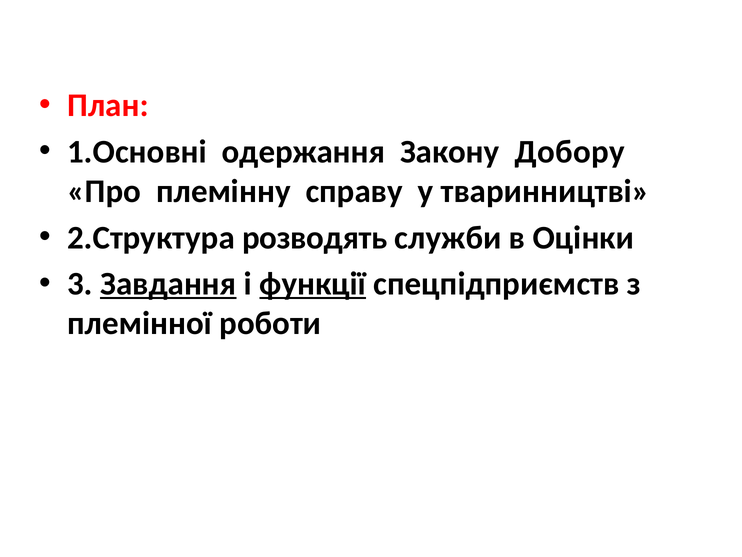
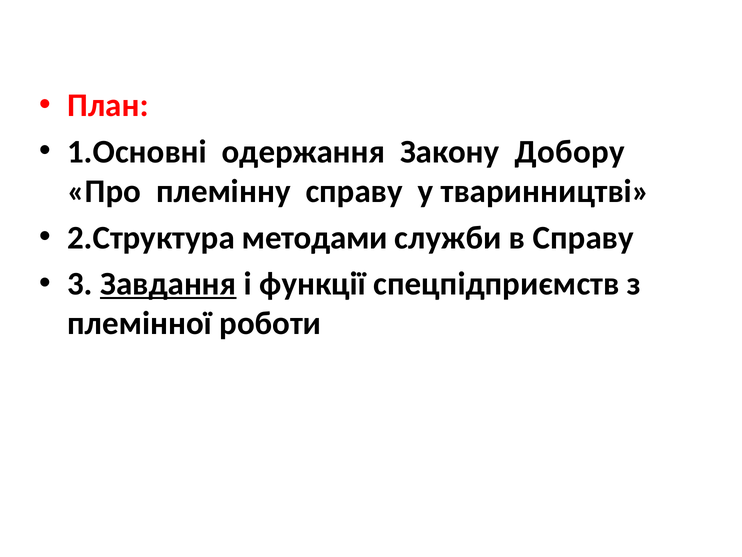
розводять: розводять -> методами
в Оцінки: Оцінки -> Справу
функції underline: present -> none
